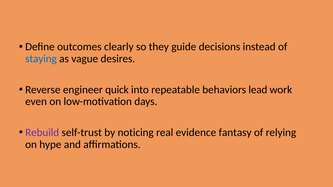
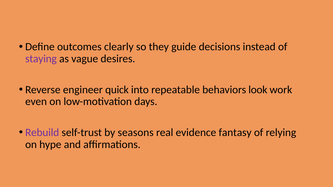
staying colour: blue -> purple
lead: lead -> look
noticing: noticing -> seasons
